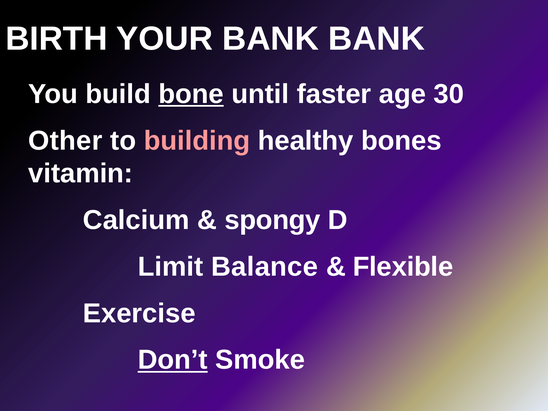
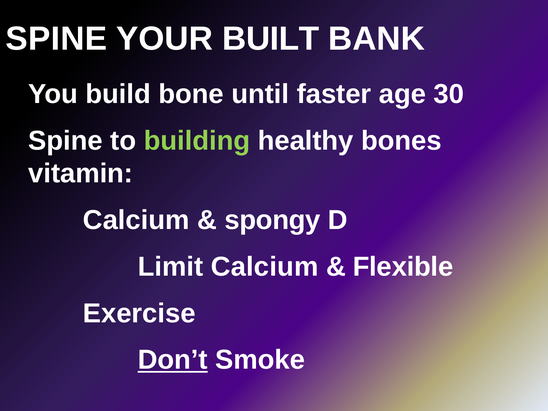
BIRTH at (56, 39): BIRTH -> SPINE
YOUR BANK: BANK -> BUILT
bone underline: present -> none
Other at (65, 141): Other -> Spine
building colour: pink -> light green
Limit Balance: Balance -> Calcium
